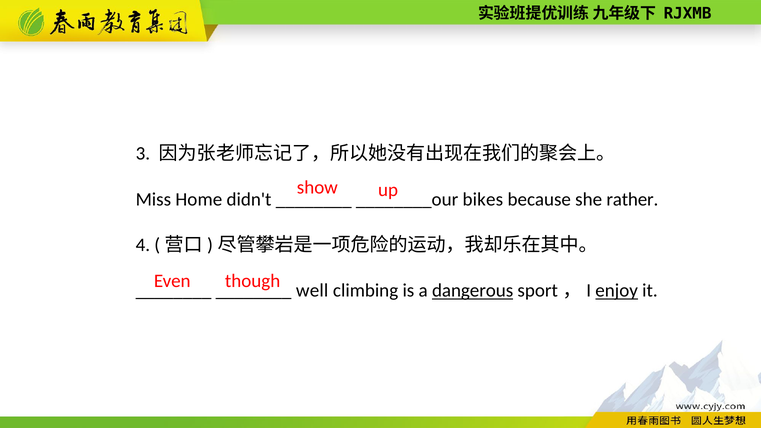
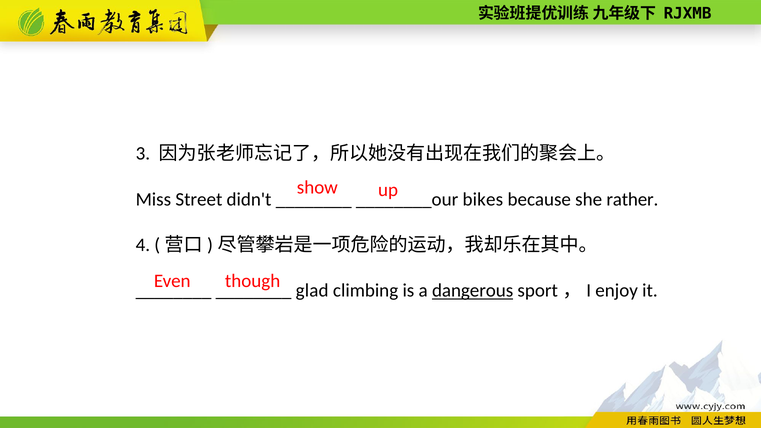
Home: Home -> Street
well: well -> glad
enjoy underline: present -> none
